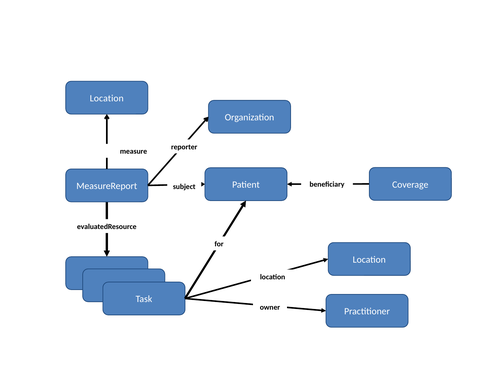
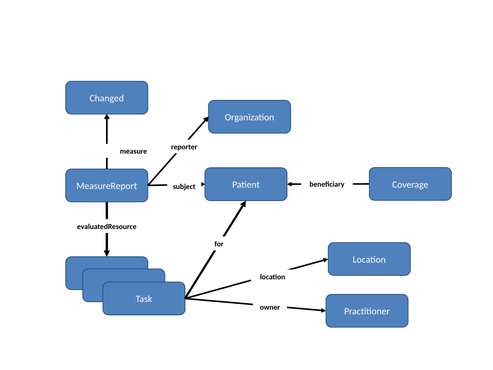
Location at (107, 98): Location -> Changed
